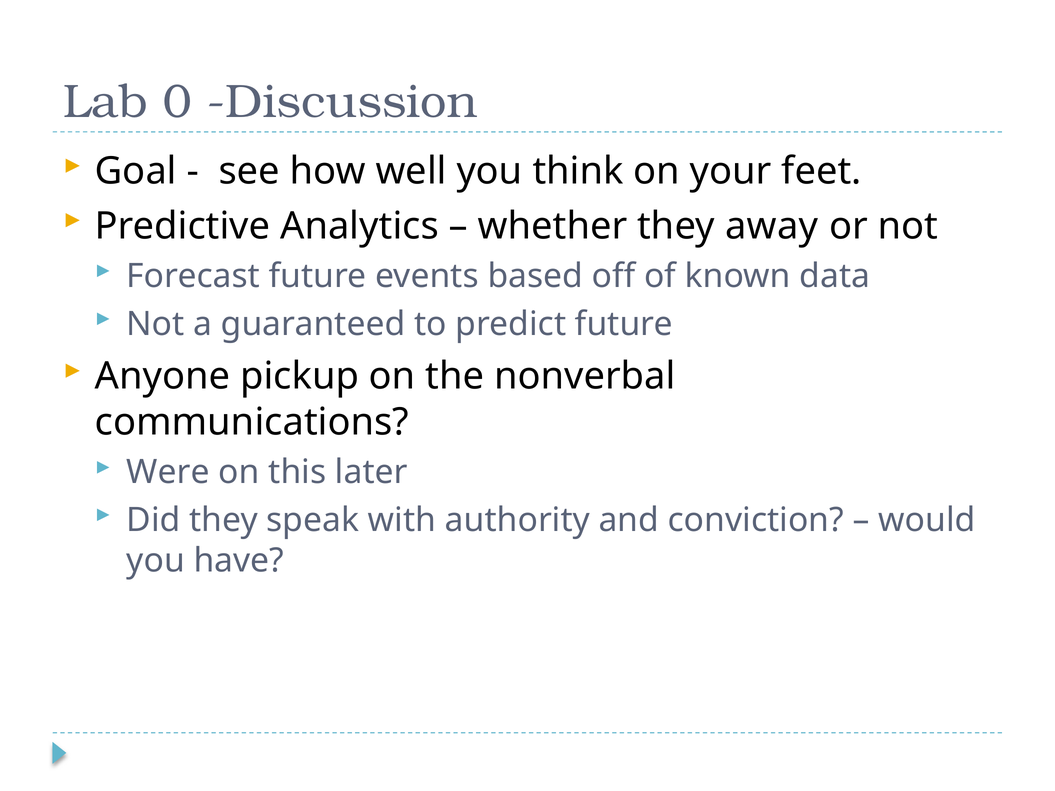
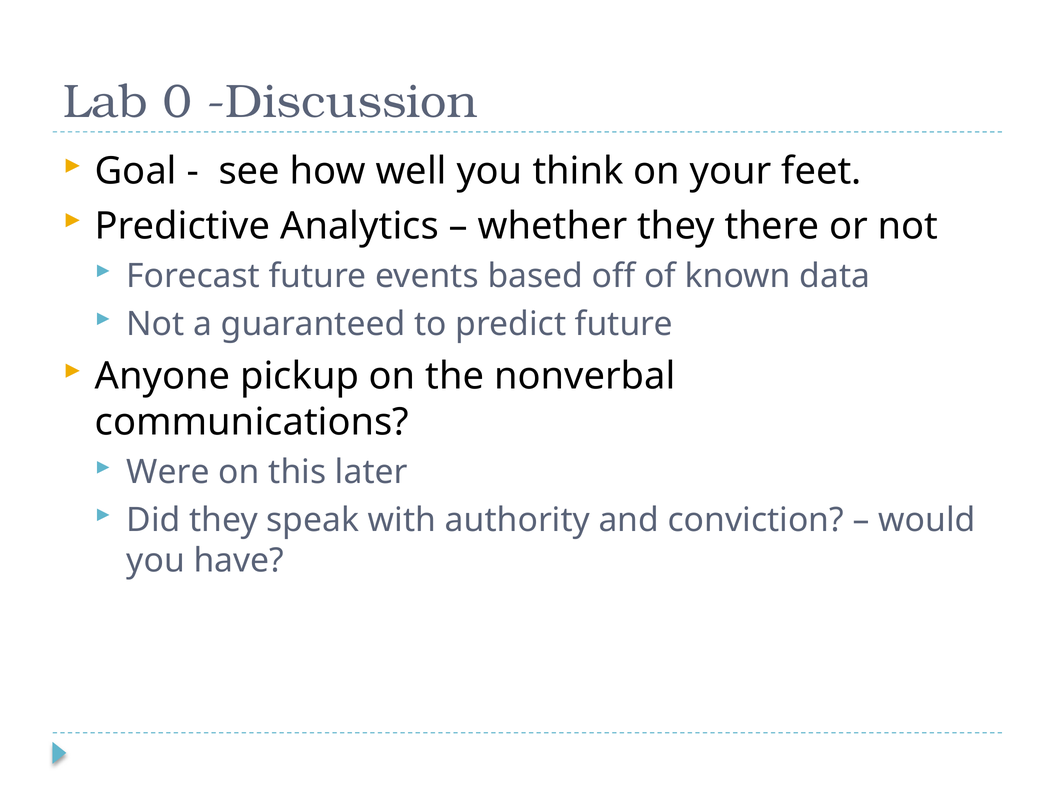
away: away -> there
